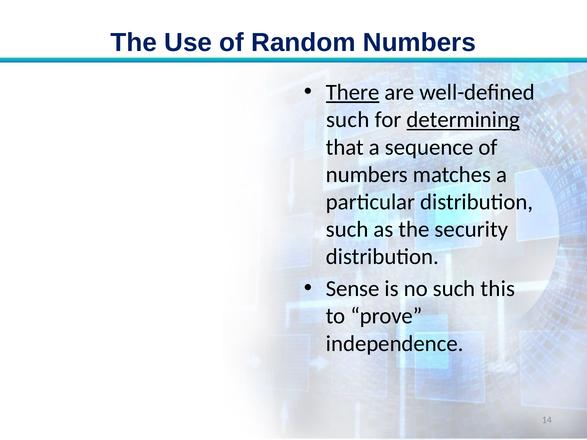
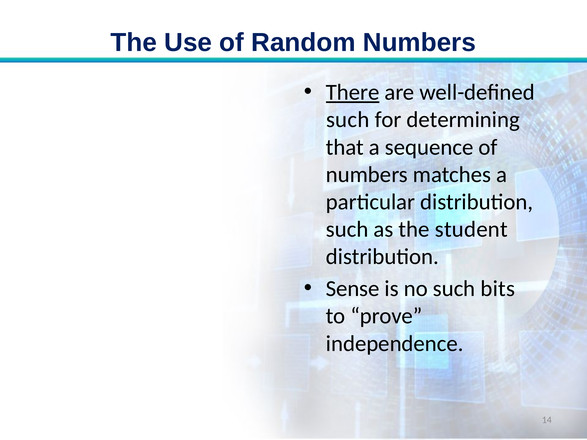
determining underline: present -> none
security: security -> student
this: this -> bits
